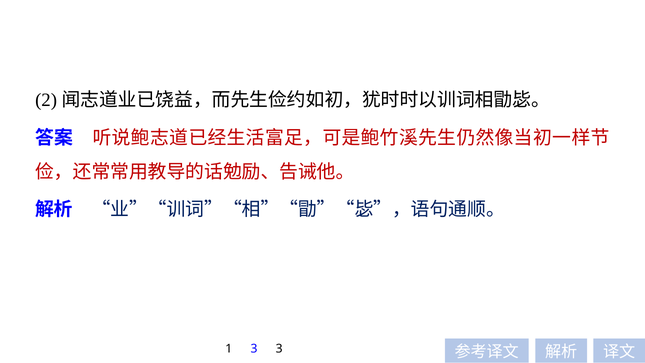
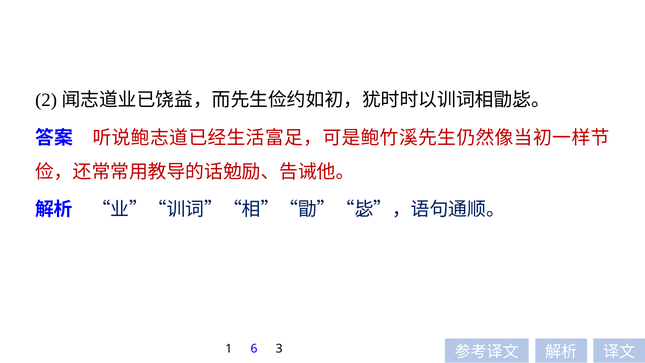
1 3: 3 -> 6
